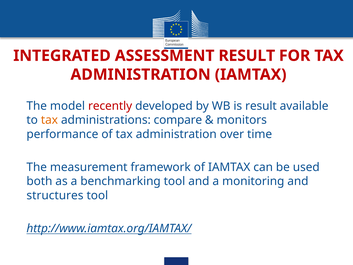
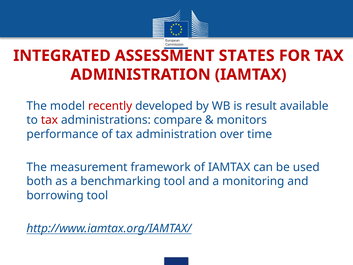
ASSESSMENT RESULT: RESULT -> STATES
tax at (49, 120) colour: orange -> red
structures: structures -> borrowing
